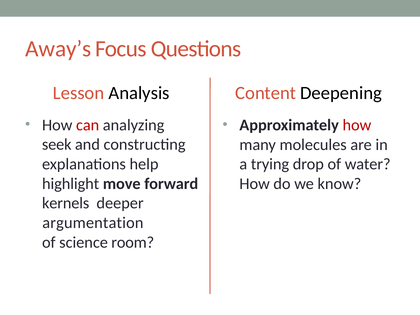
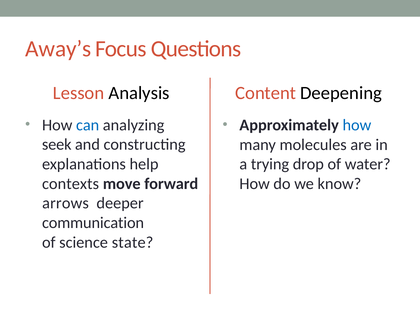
can colour: red -> blue
how at (357, 125) colour: red -> blue
highlight: highlight -> contexts
kernels: kernels -> arrows
argumentation: argumentation -> communication
room: room -> state
